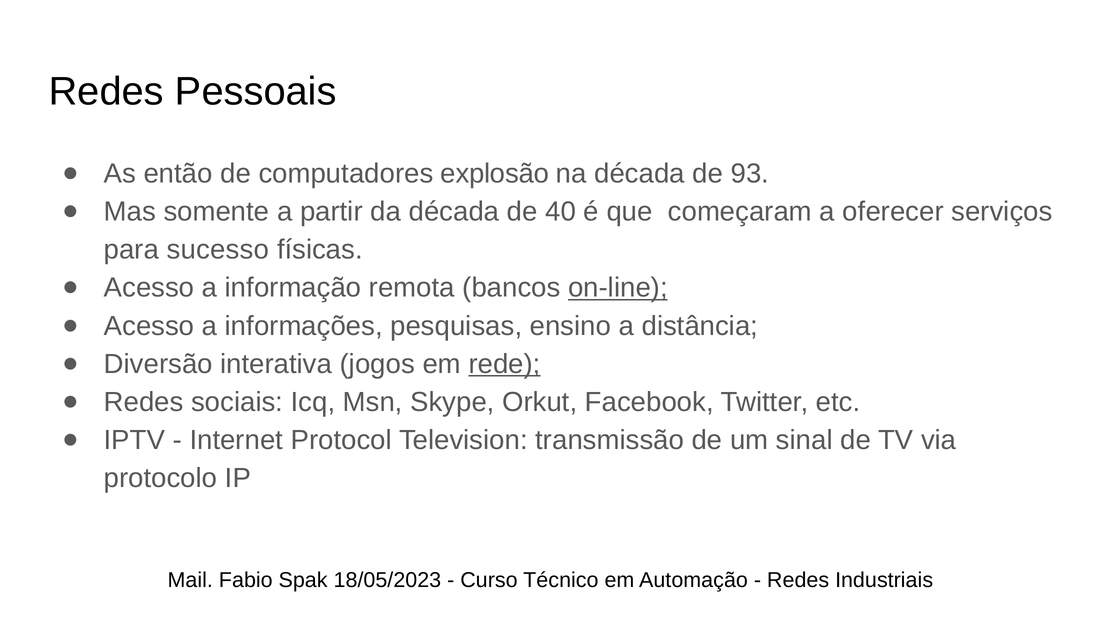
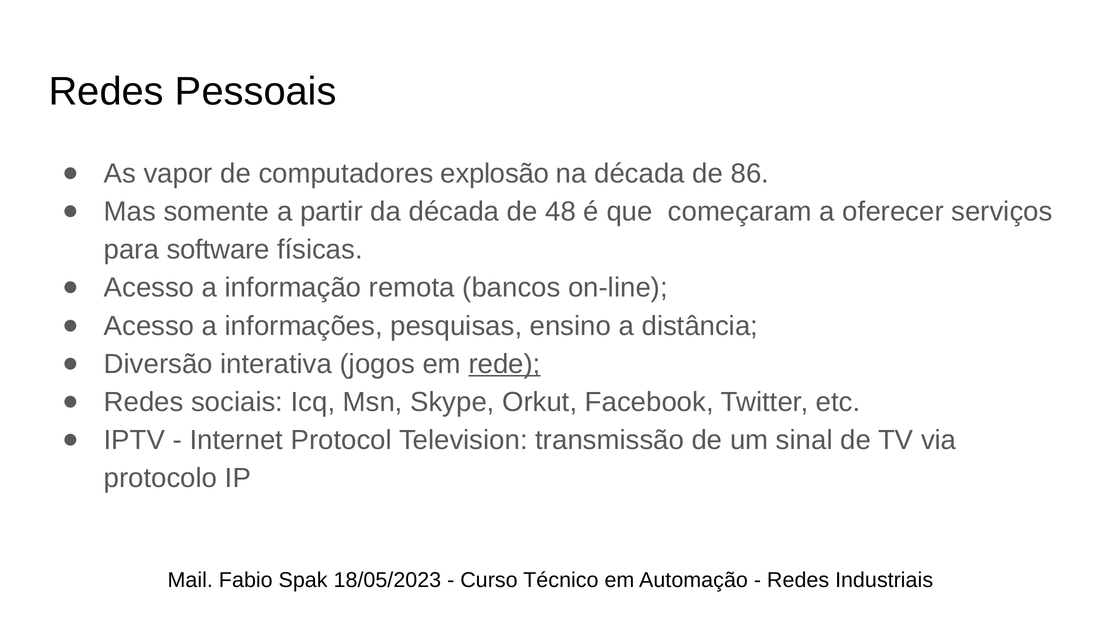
então: então -> vapor
93: 93 -> 86
40: 40 -> 48
sucesso: sucesso -> software
on-line underline: present -> none
